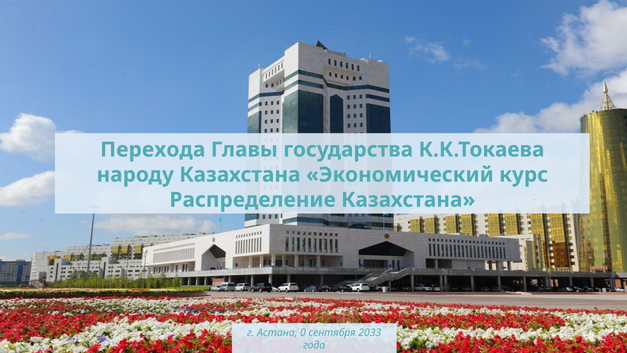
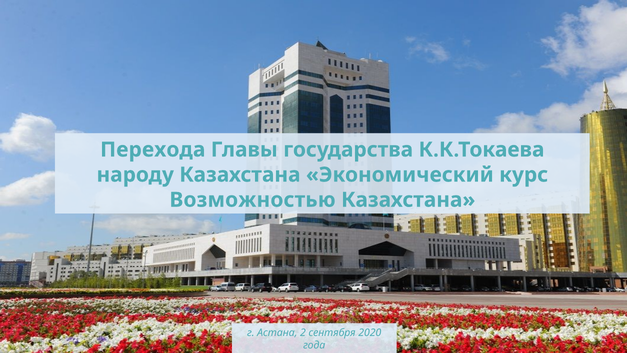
Распределение: Распределение -> Возможностью
0: 0 -> 2
2033: 2033 -> 2020
